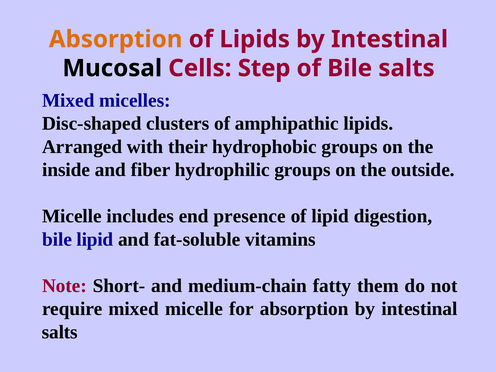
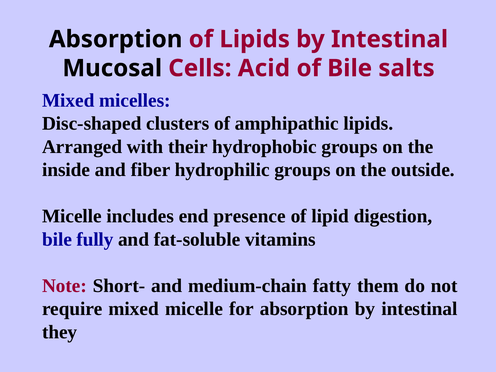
Absorption at (116, 39) colour: orange -> black
Step: Step -> Acid
bile lipid: lipid -> fully
salts at (60, 332): salts -> they
